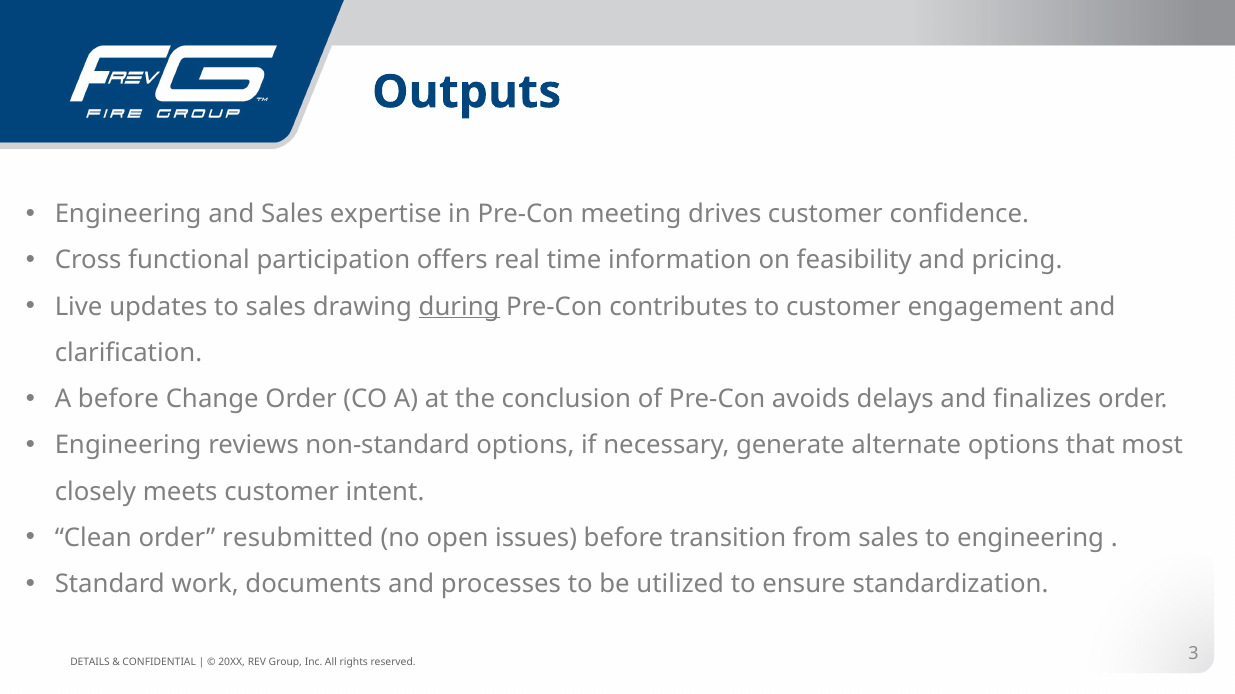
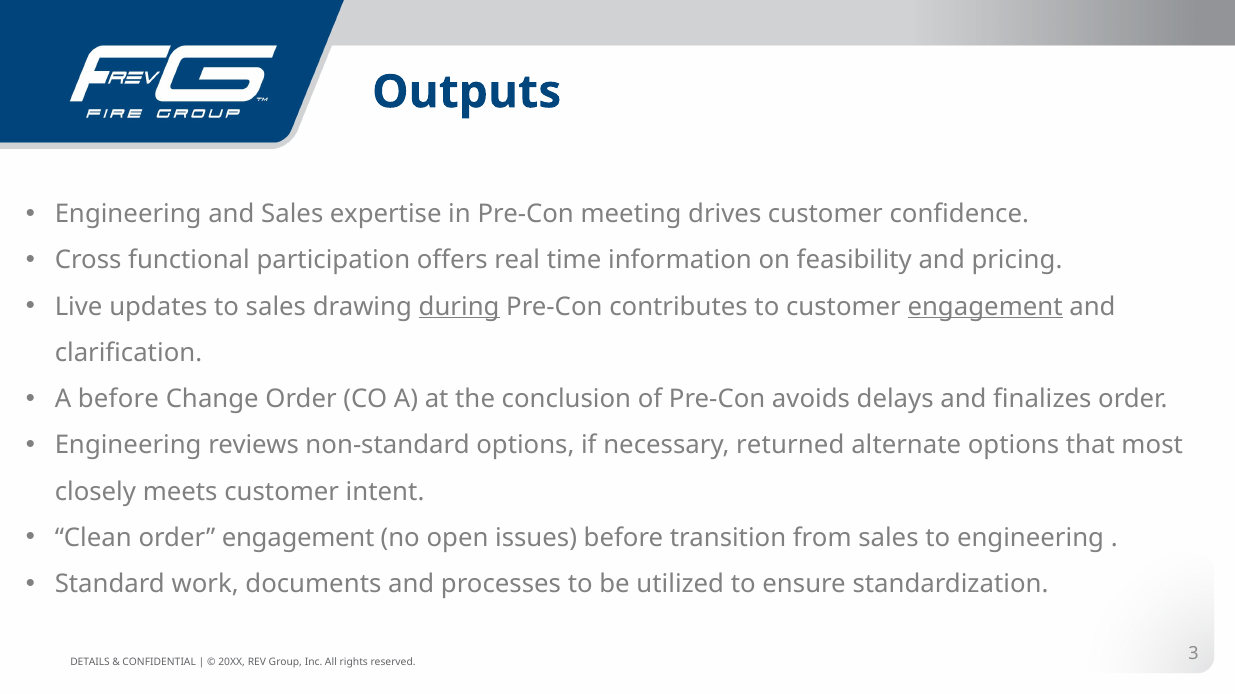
engagement at (985, 307) underline: none -> present
generate: generate -> returned
order resubmitted: resubmitted -> engagement
